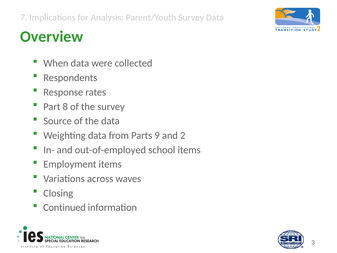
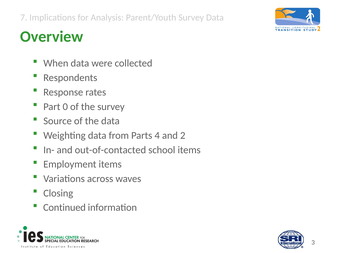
8: 8 -> 0
9: 9 -> 4
out-of-employed: out-of-employed -> out-of-contacted
